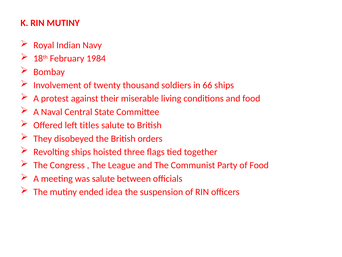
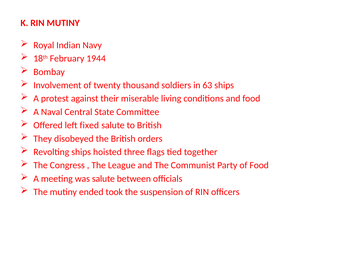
1984: 1984 -> 1944
66: 66 -> 63
titles: titles -> fixed
idea: idea -> took
